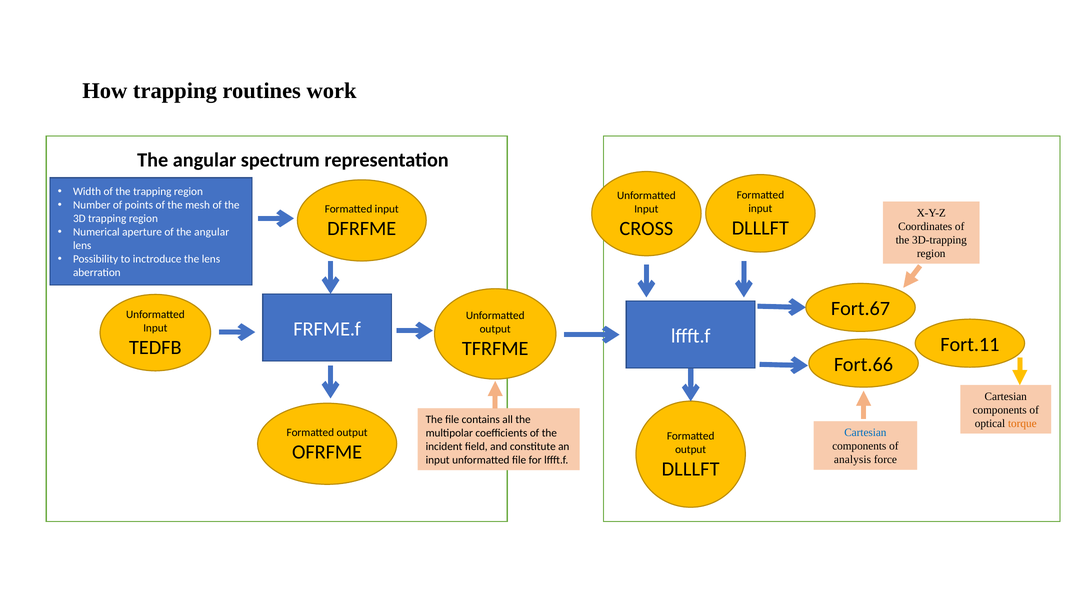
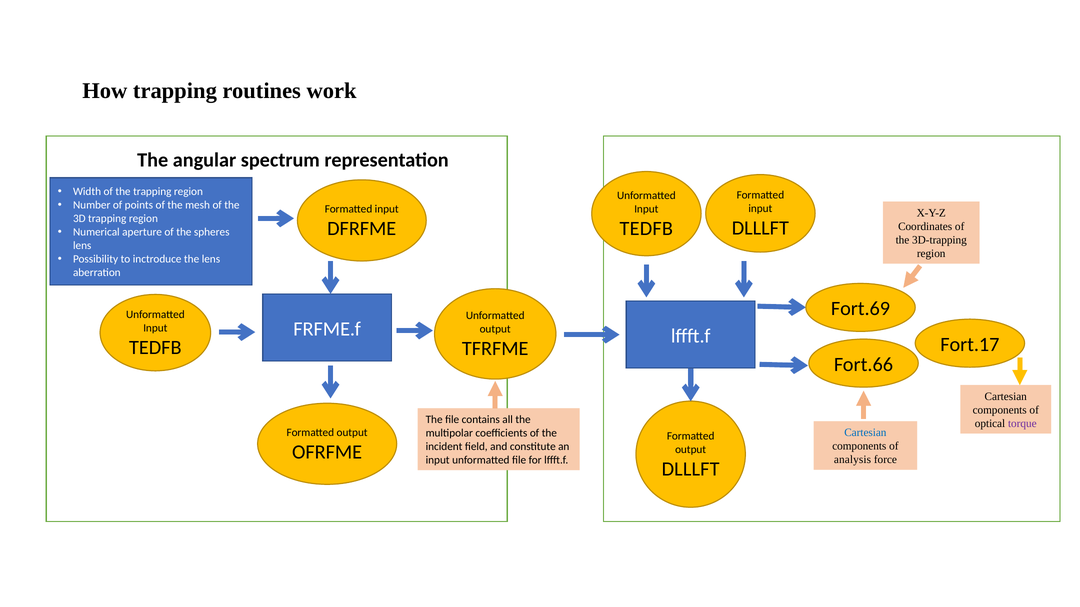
CROSS at (646, 229): CROSS -> TEDFB
of the angular: angular -> spheres
Fort.67: Fort.67 -> Fort.69
Fort.11: Fort.11 -> Fort.17
torque colour: orange -> purple
